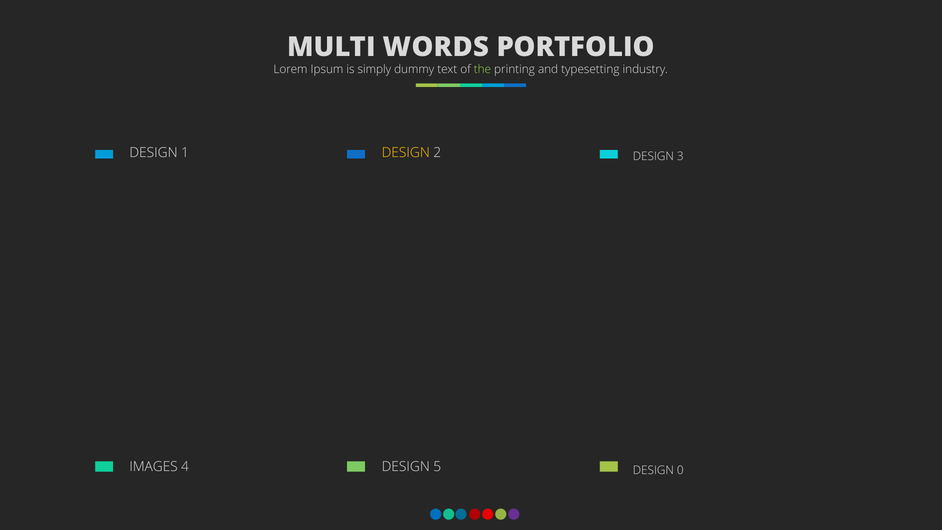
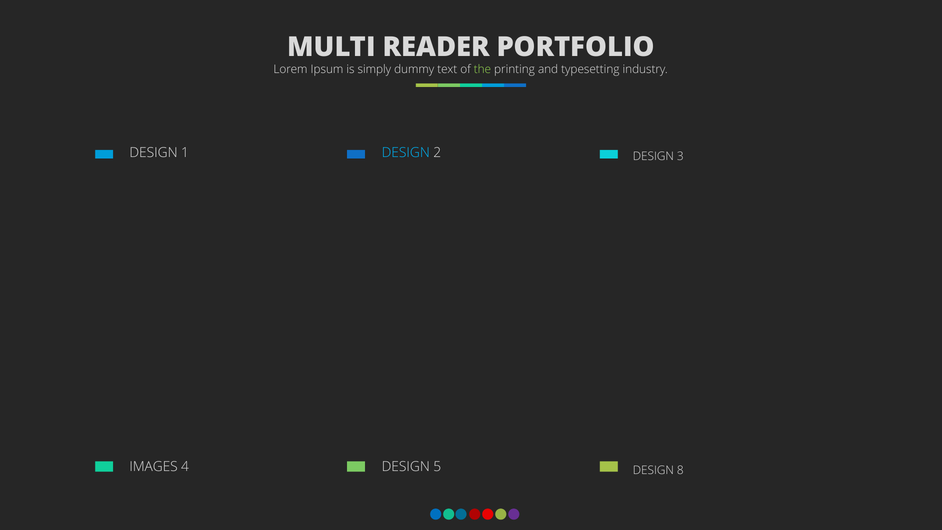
WORDS: WORDS -> READER
DESIGN at (406, 153) colour: yellow -> light blue
0: 0 -> 8
